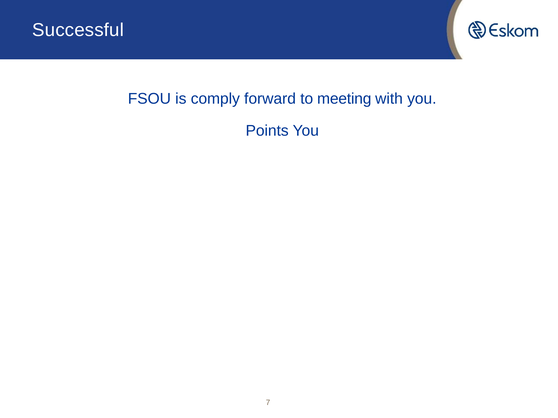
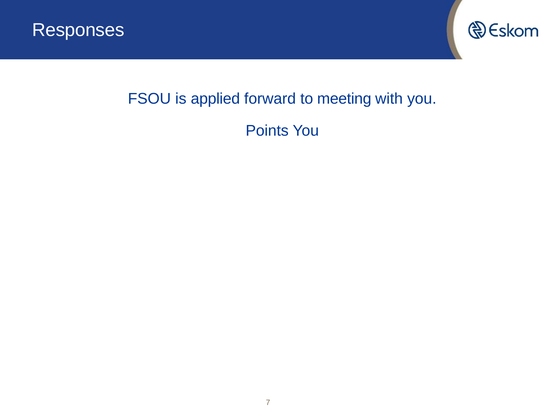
Successful: Successful -> Responses
comply: comply -> applied
